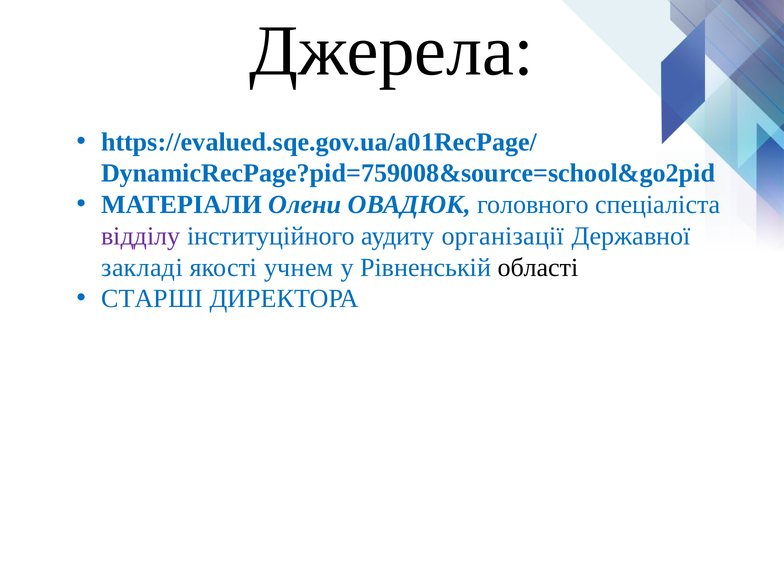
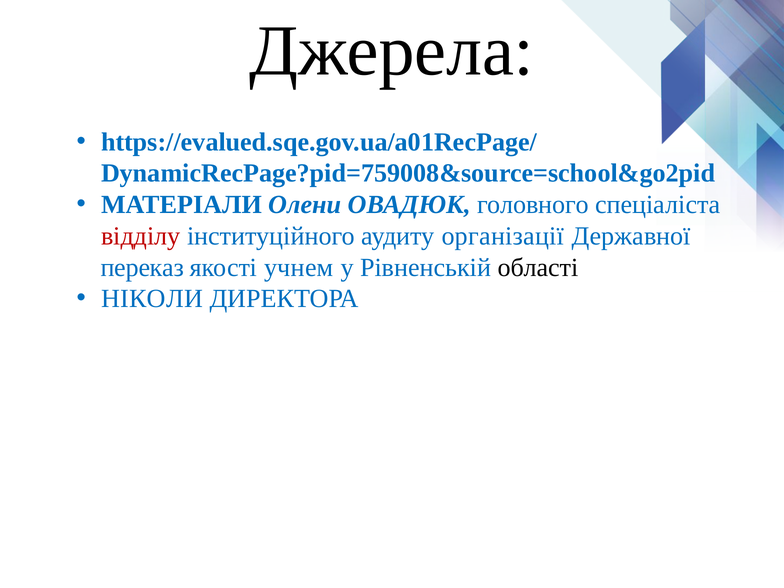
відділу colour: purple -> red
закладі: закладі -> переказ
СТАРШІ: СТАРШІ -> НІКОЛИ
